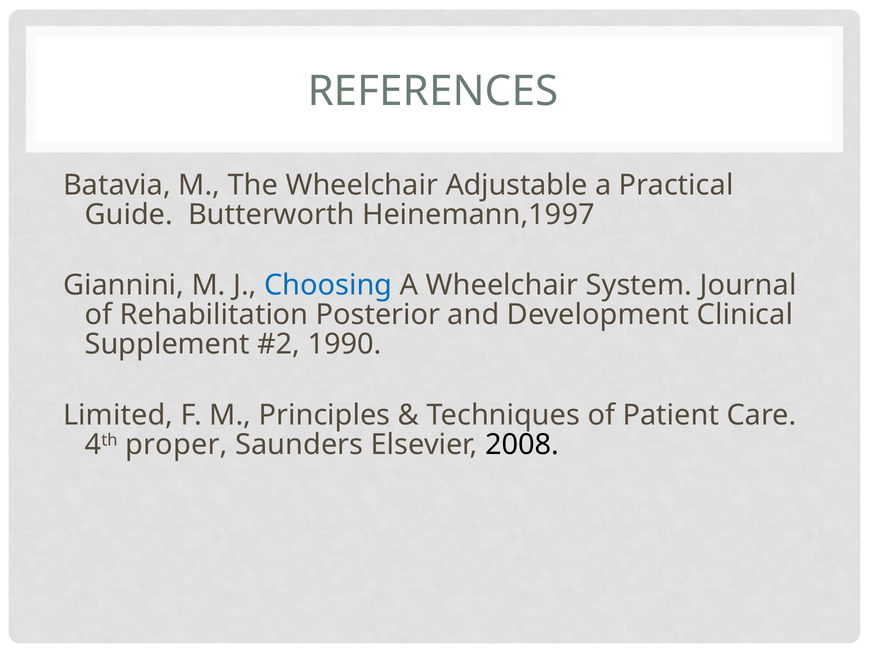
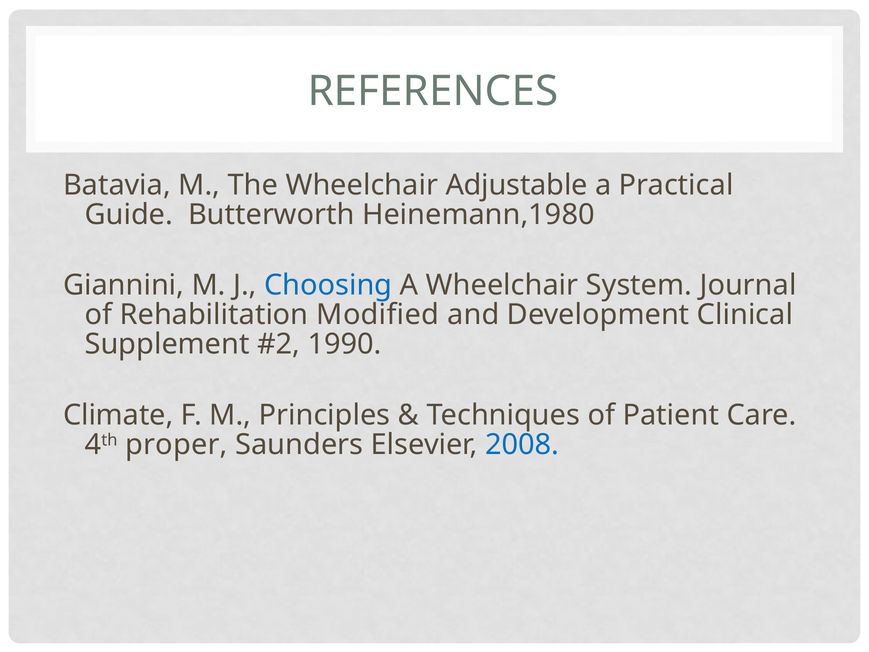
Heinemann,1997: Heinemann,1997 -> Heinemann,1980
Posterior: Posterior -> Modified
Limited: Limited -> Climate
2008 colour: black -> blue
